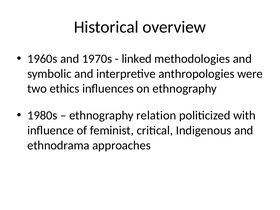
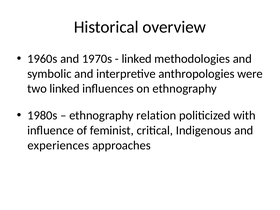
two ethics: ethics -> linked
ethnodrama: ethnodrama -> experiences
